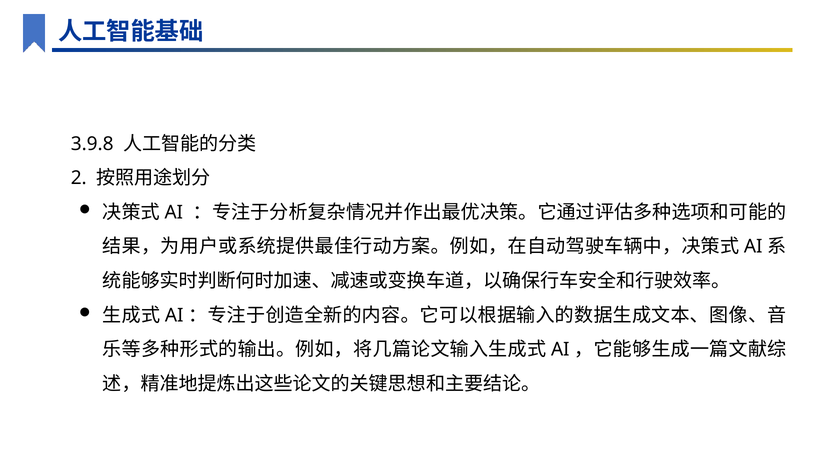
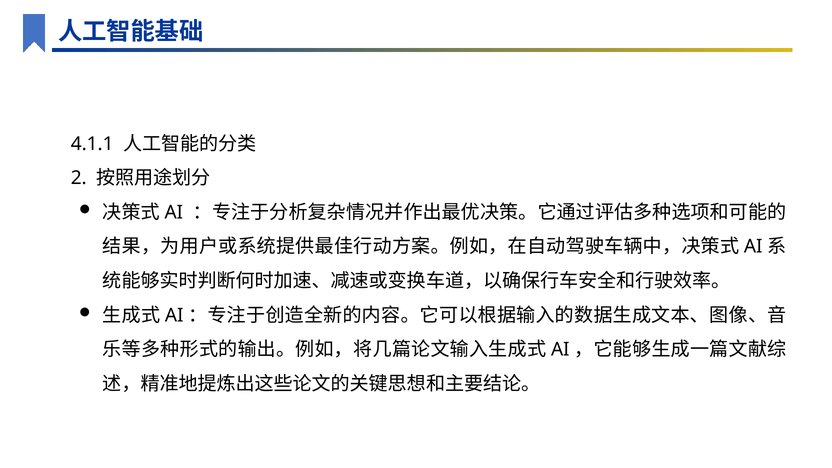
3.9.8: 3.9.8 -> 4.1.1
